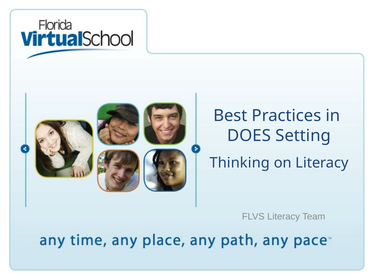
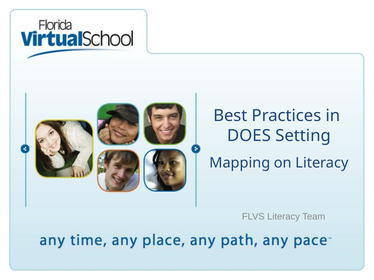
Thinking: Thinking -> Mapping
